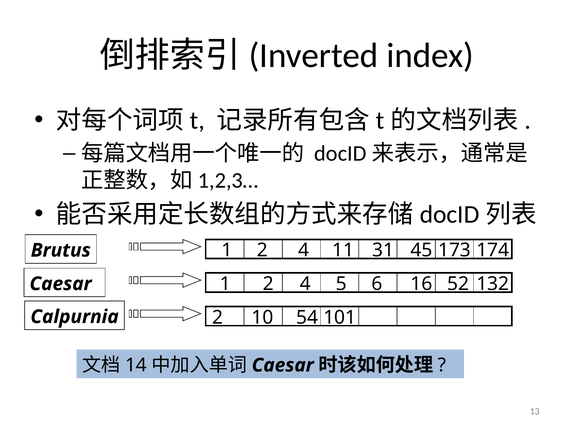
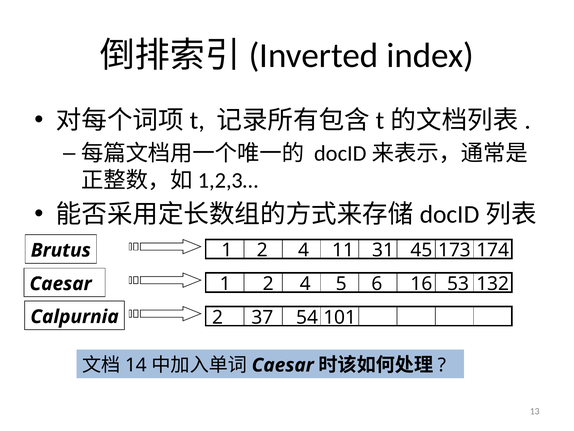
52: 52 -> 53
10: 10 -> 37
